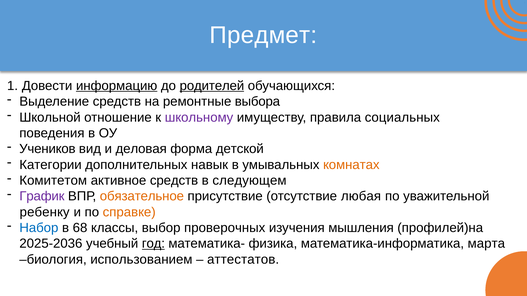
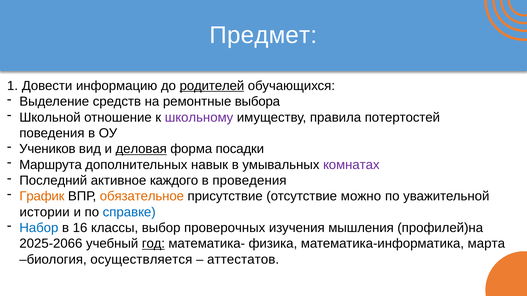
информацию underline: present -> none
социальных: социальных -> потертостей
деловая underline: none -> present
детской: детской -> посадки
Категории: Категории -> Маршрута
комнатах colour: orange -> purple
Комитетом: Комитетом -> Последний
активное средств: средств -> каждого
следующем: следующем -> проведения
График colour: purple -> orange
любая: любая -> можно
ребенку: ребенку -> истории
справке colour: orange -> blue
68: 68 -> 16
2025-2036: 2025-2036 -> 2025-2066
использованием: использованием -> осуществляется
